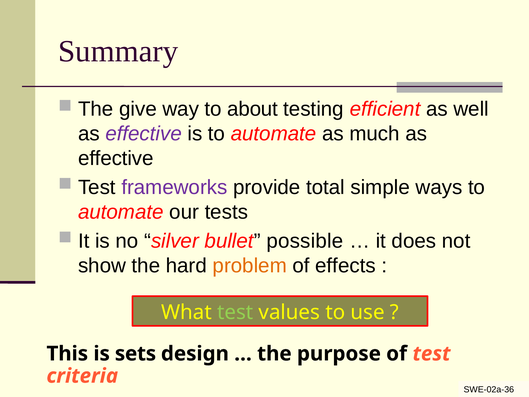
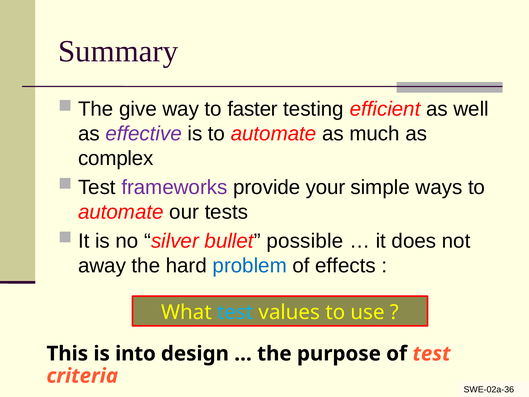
about: about -> faster
effective at (116, 158): effective -> complex
total: total -> your
show: show -> away
problem colour: orange -> blue
test at (235, 312) colour: light green -> light blue
sets: sets -> into
